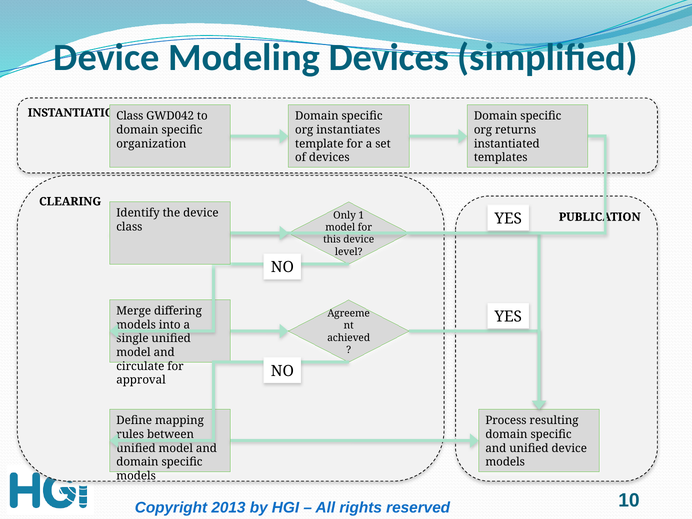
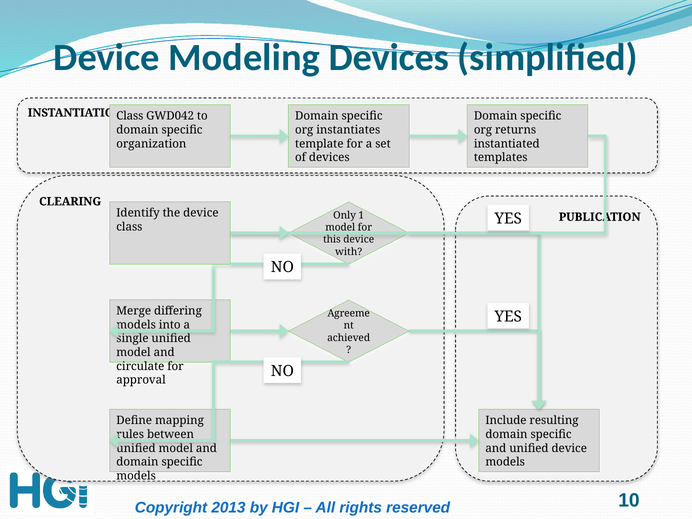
level: level -> with
Process: Process -> Include
